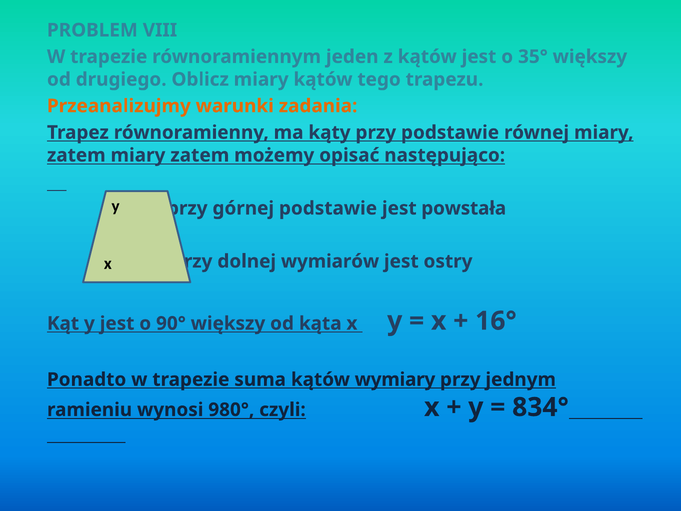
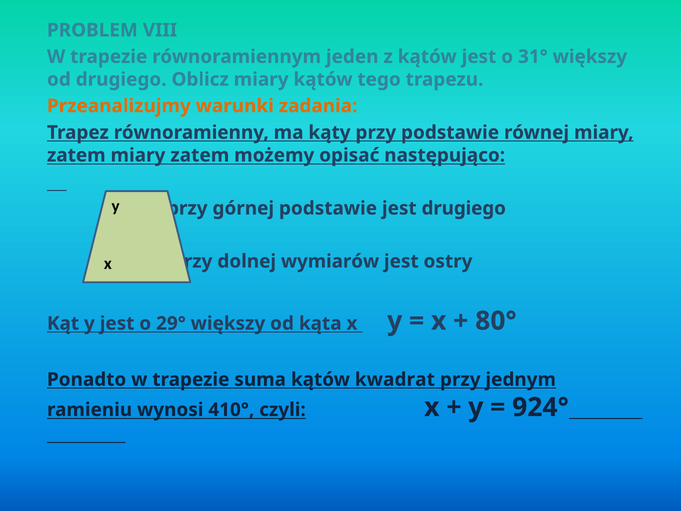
35°: 35° -> 31°
jest powstała: powstała -> drugiego
90°: 90° -> 29°
16°: 16° -> 80°
wymiary: wymiary -> kwadrat
980°: 980° -> 410°
834°: 834° -> 924°
